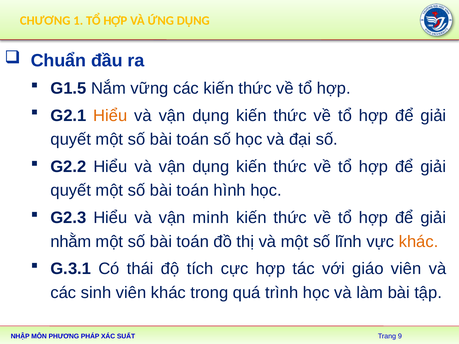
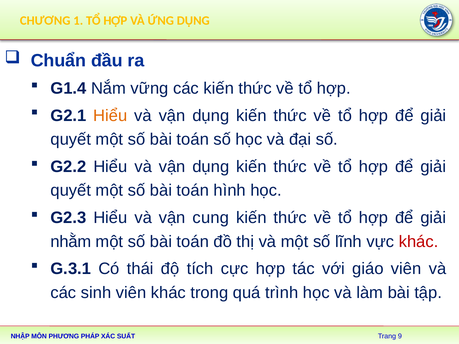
G1.5: G1.5 -> G1.4
minh: minh -> cung
khác at (419, 242) colour: orange -> red
